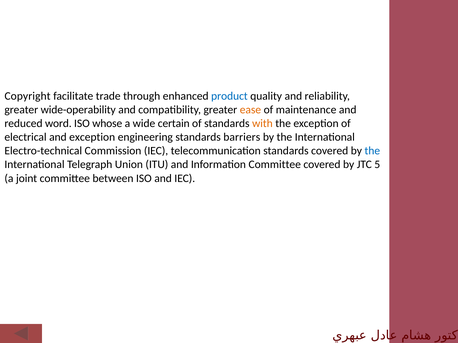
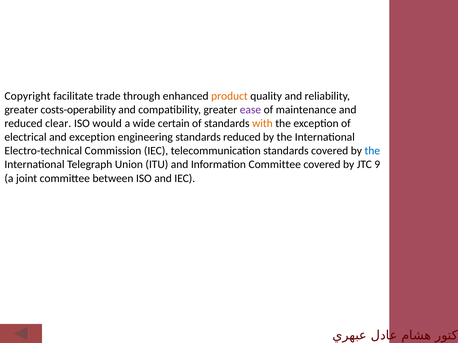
product colour: blue -> orange
wide-operability: wide-operability -> costs-operability
ease colour: orange -> purple
word: word -> clear
whose: whose -> would
standards barriers: barriers -> reduced
5: 5 -> 9
